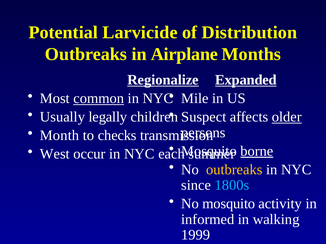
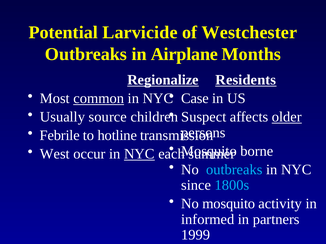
Distribution: Distribution -> Westchester
Expanded: Expanded -> Residents
Mile: Mile -> Case
legally: legally -> source
Month: Month -> Febrile
checks: checks -> hotline
borne underline: present -> none
NYC at (139, 154) underline: none -> present
outbreaks at (234, 170) colour: yellow -> light blue
walking: walking -> partners
